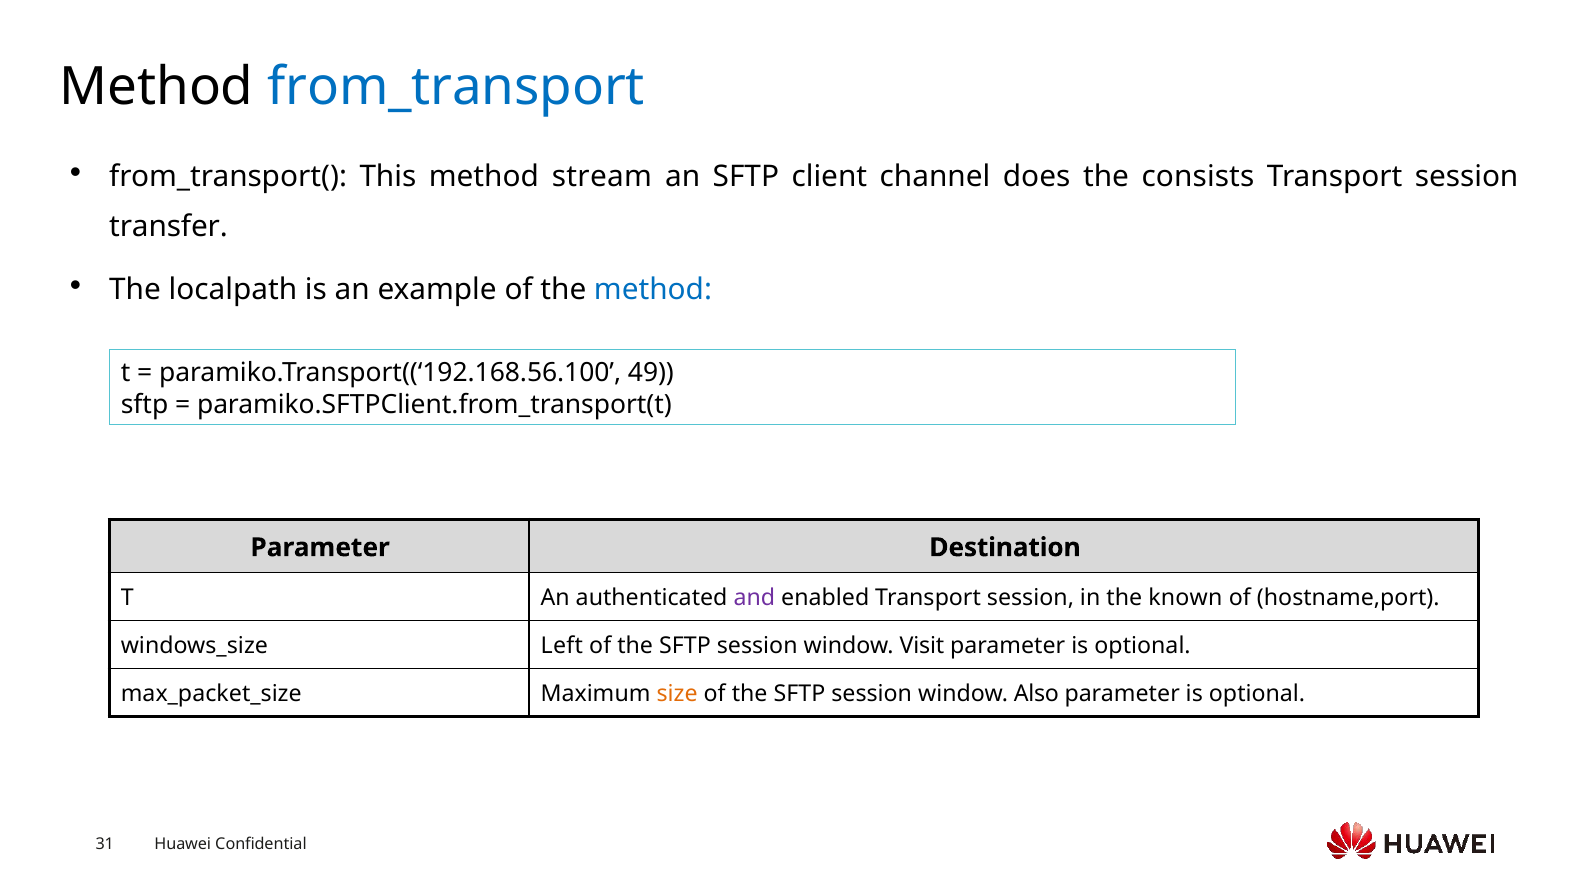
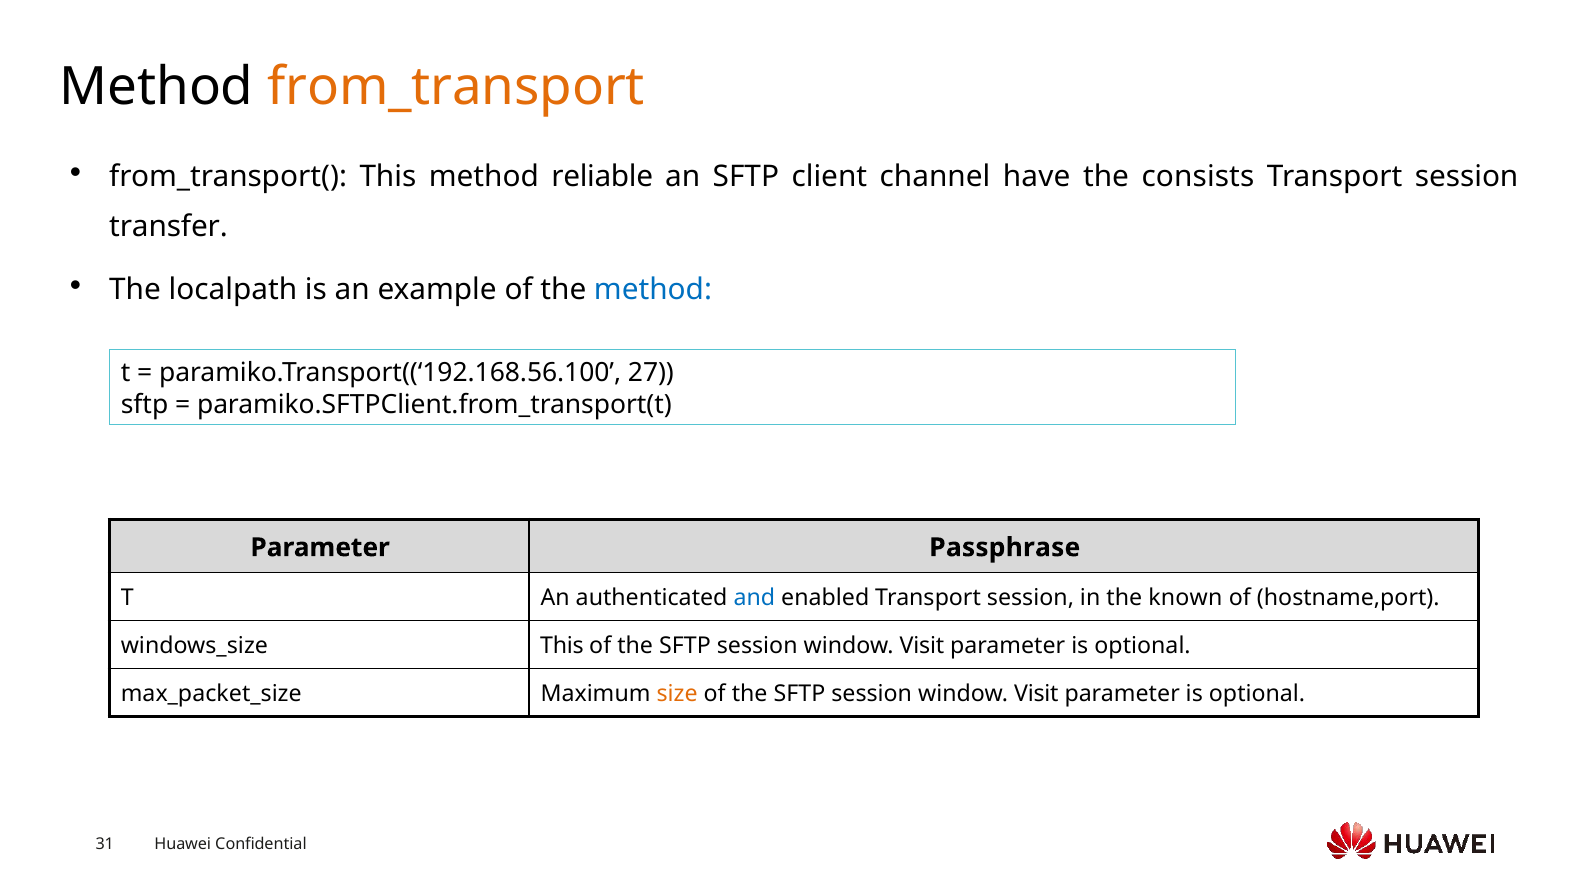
from_transport colour: blue -> orange
stream: stream -> reliable
does: does -> have
49: 49 -> 27
Destination: Destination -> Passphrase
and colour: purple -> blue
Left at (562, 646): Left -> This
Also at (1036, 694): Also -> Visit
